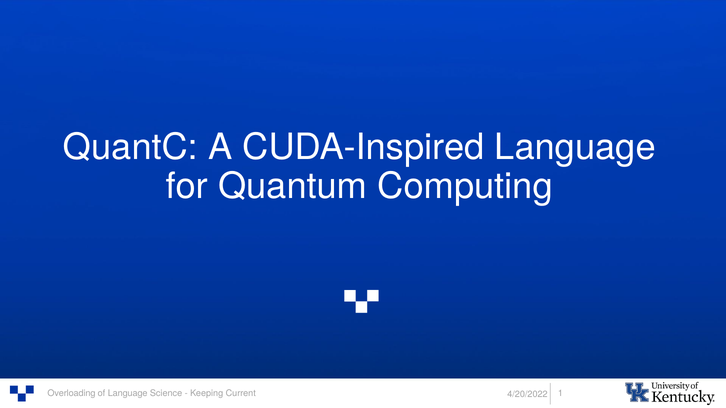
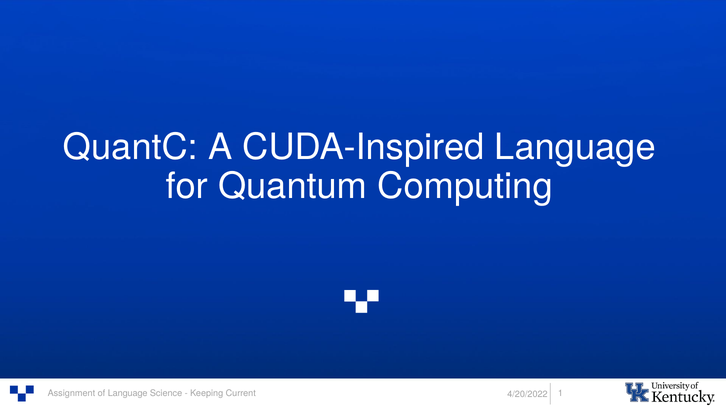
Overloading: Overloading -> Assignment
